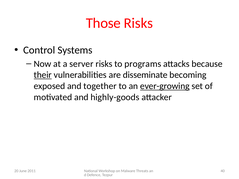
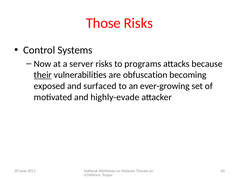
disseminate: disseminate -> obfuscation
together: together -> surfaced
ever-growing underline: present -> none
highly-goods: highly-goods -> highly-evade
